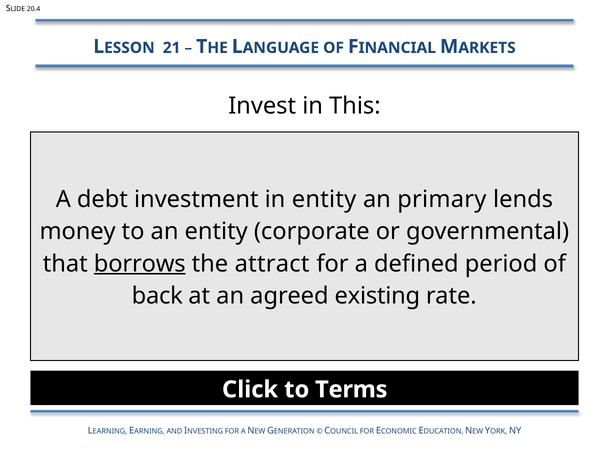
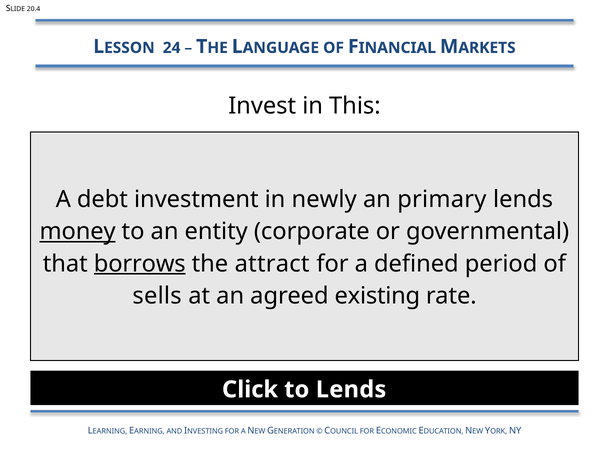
21: 21 -> 24
in entity: entity -> newly
money underline: none -> present
back: back -> sells
to Terms: Terms -> Lends
